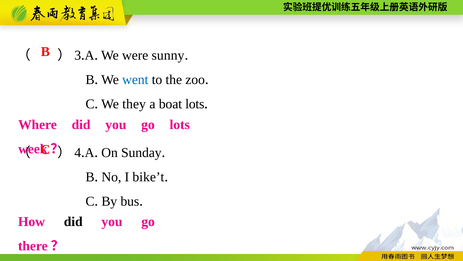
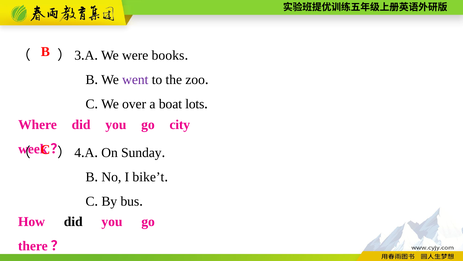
sunny: sunny -> books
went colour: blue -> purple
they: they -> over
go lots: lots -> city
